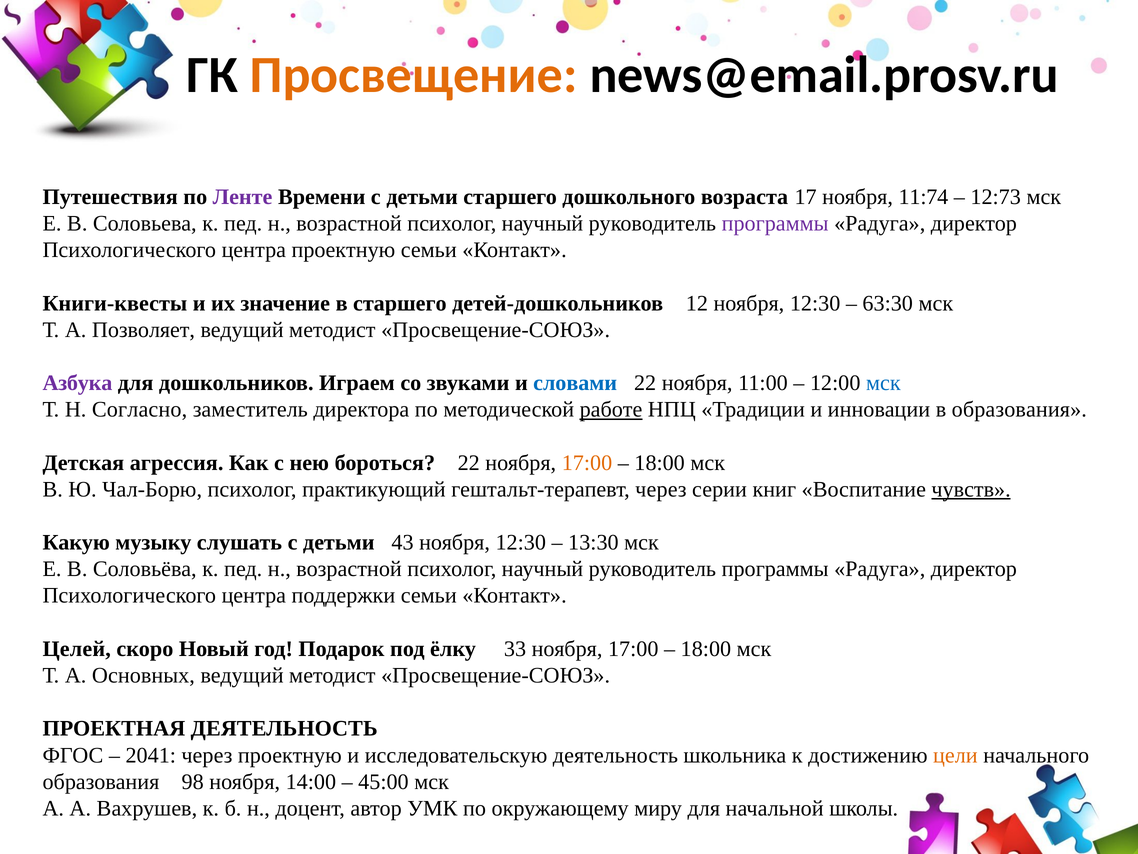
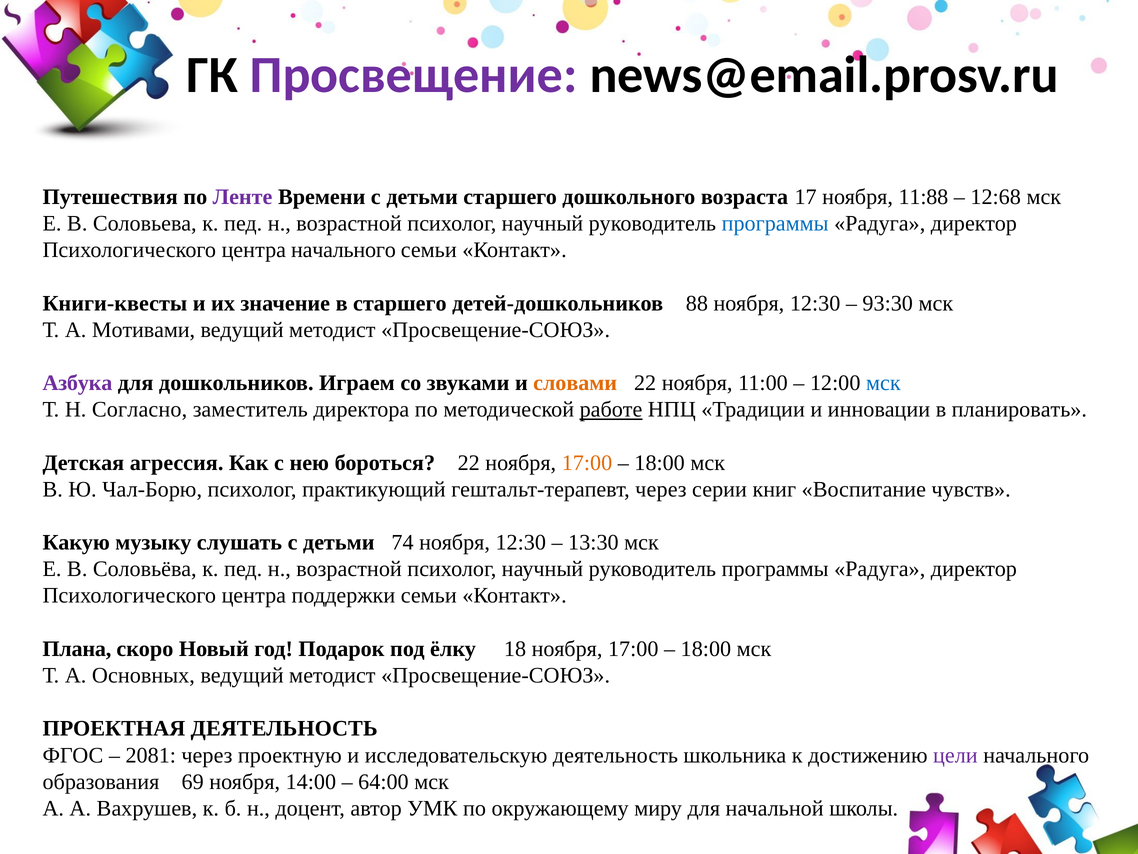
Просвещение colour: orange -> purple
11:74: 11:74 -> 11:88
12:73: 12:73 -> 12:68
программы at (775, 223) colour: purple -> blue
центра проектную: проектную -> начального
12: 12 -> 88
63:30: 63:30 -> 93:30
Позволяет: Позволяет -> Мотивами
словами colour: blue -> orange
в образования: образования -> планировать
чувств underline: present -> none
43: 43 -> 74
Целей: Целей -> Плана
33: 33 -> 18
2041: 2041 -> 2081
цели colour: orange -> purple
98: 98 -> 69
45:00: 45:00 -> 64:00
